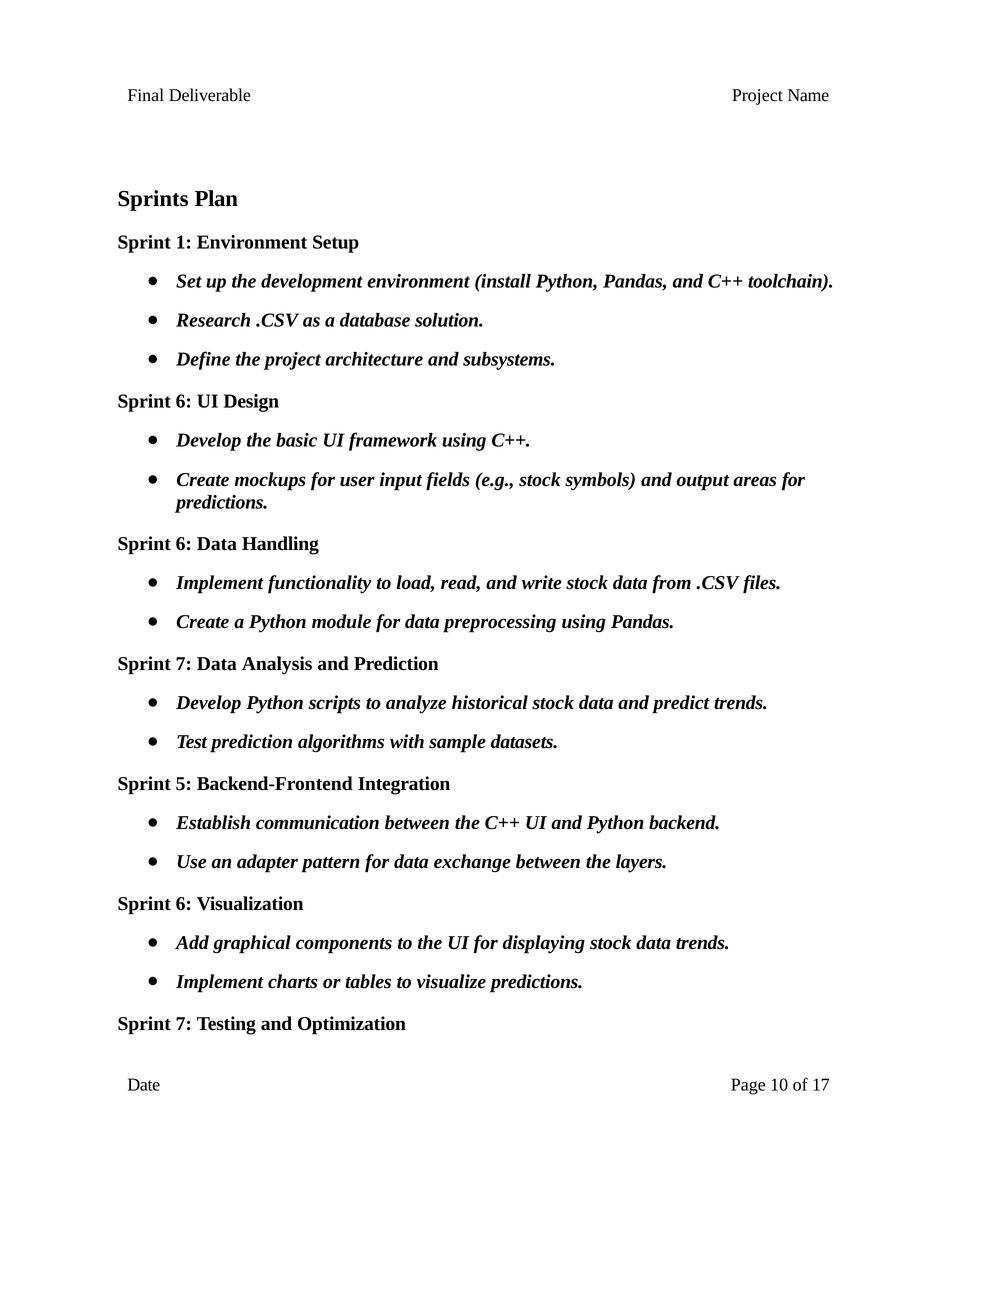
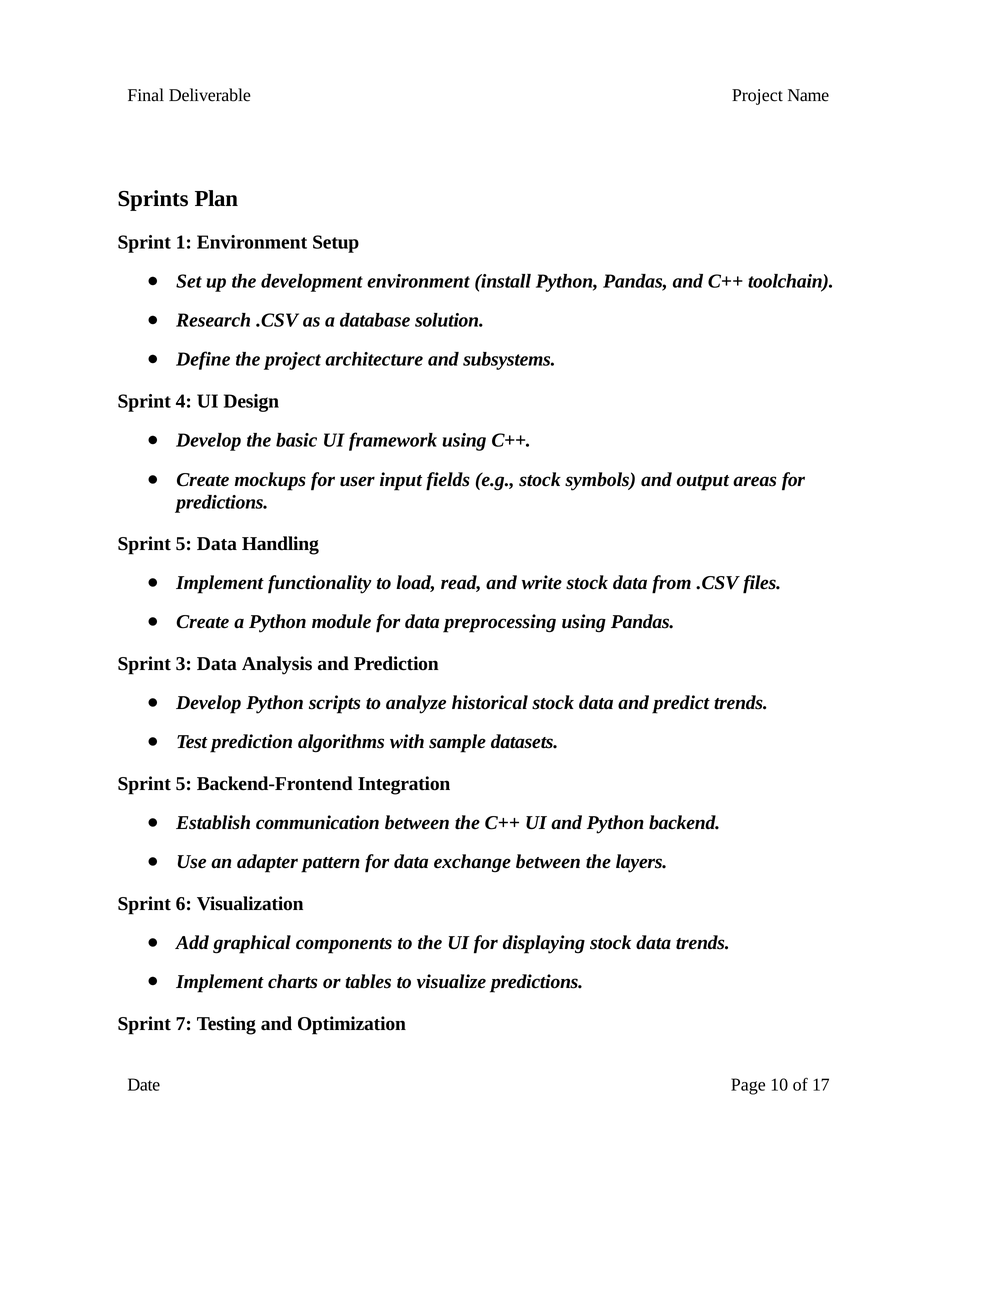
6 at (184, 401): 6 -> 4
6 at (184, 544): 6 -> 5
7 at (184, 664): 7 -> 3
